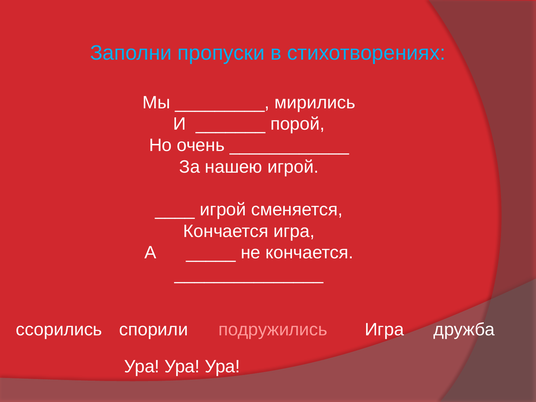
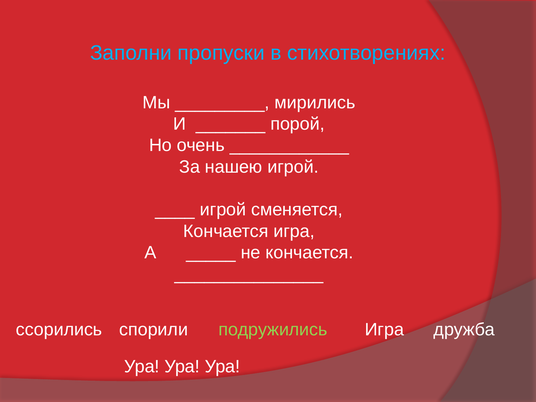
подружились colour: pink -> light green
